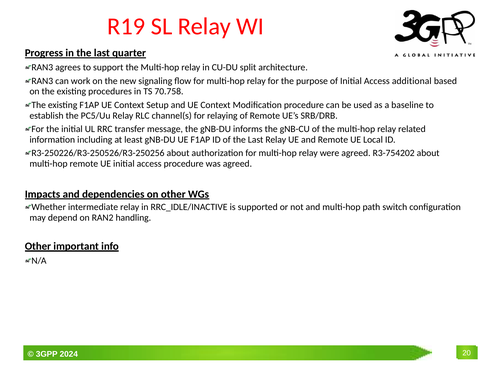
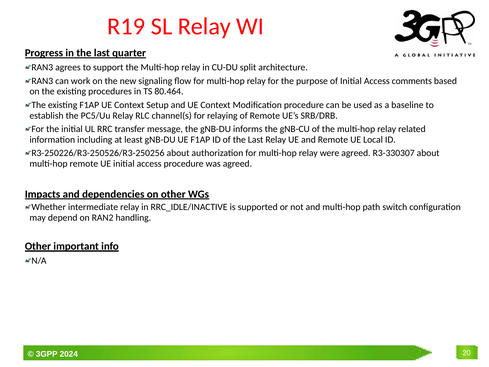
additional: additional -> comments
70.758: 70.758 -> 80.464
R3-754202: R3-754202 -> R3-330307
